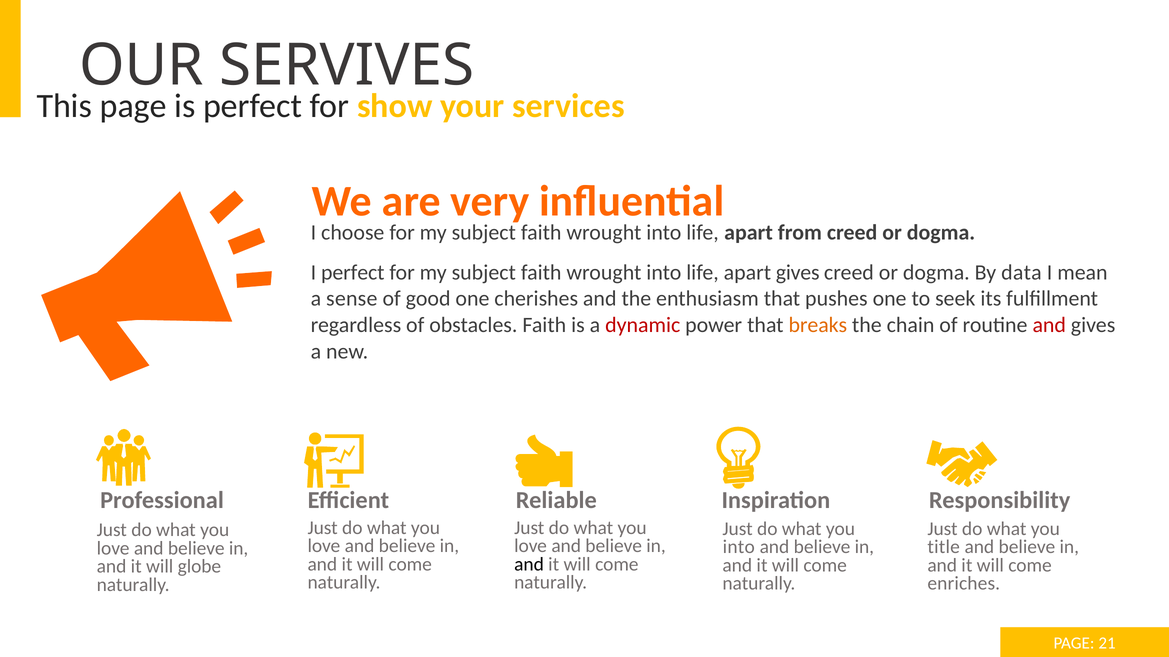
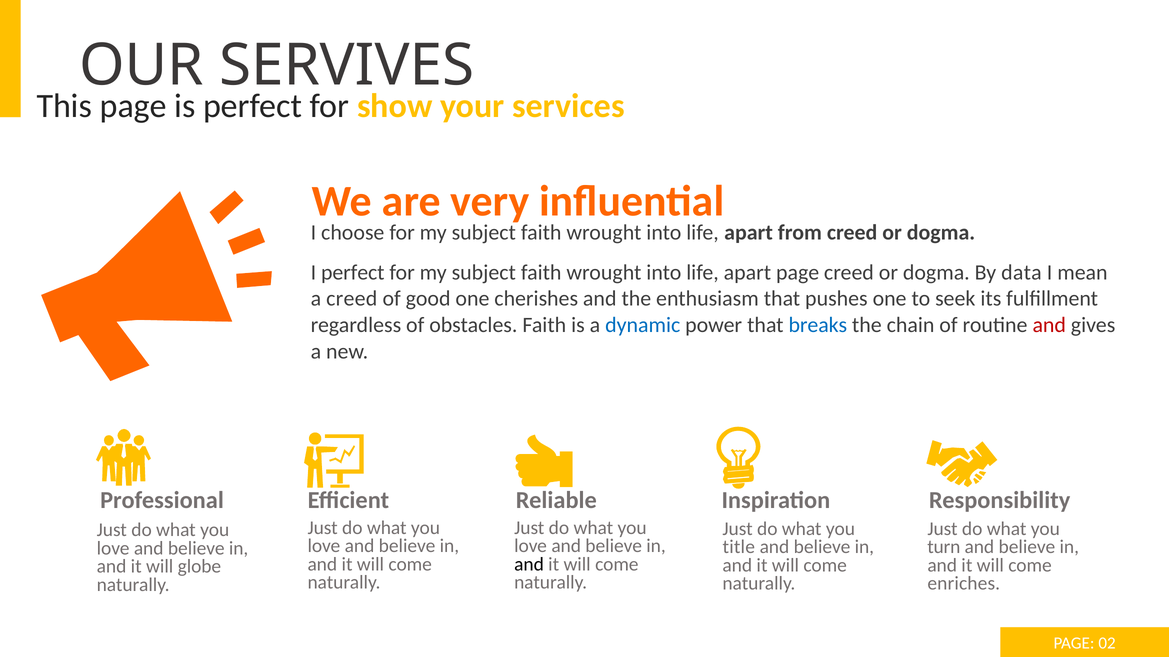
apart gives: gives -> page
a sense: sense -> creed
dynamic colour: red -> blue
breaks colour: orange -> blue
into at (739, 547): into -> title
title: title -> turn
21: 21 -> 02
